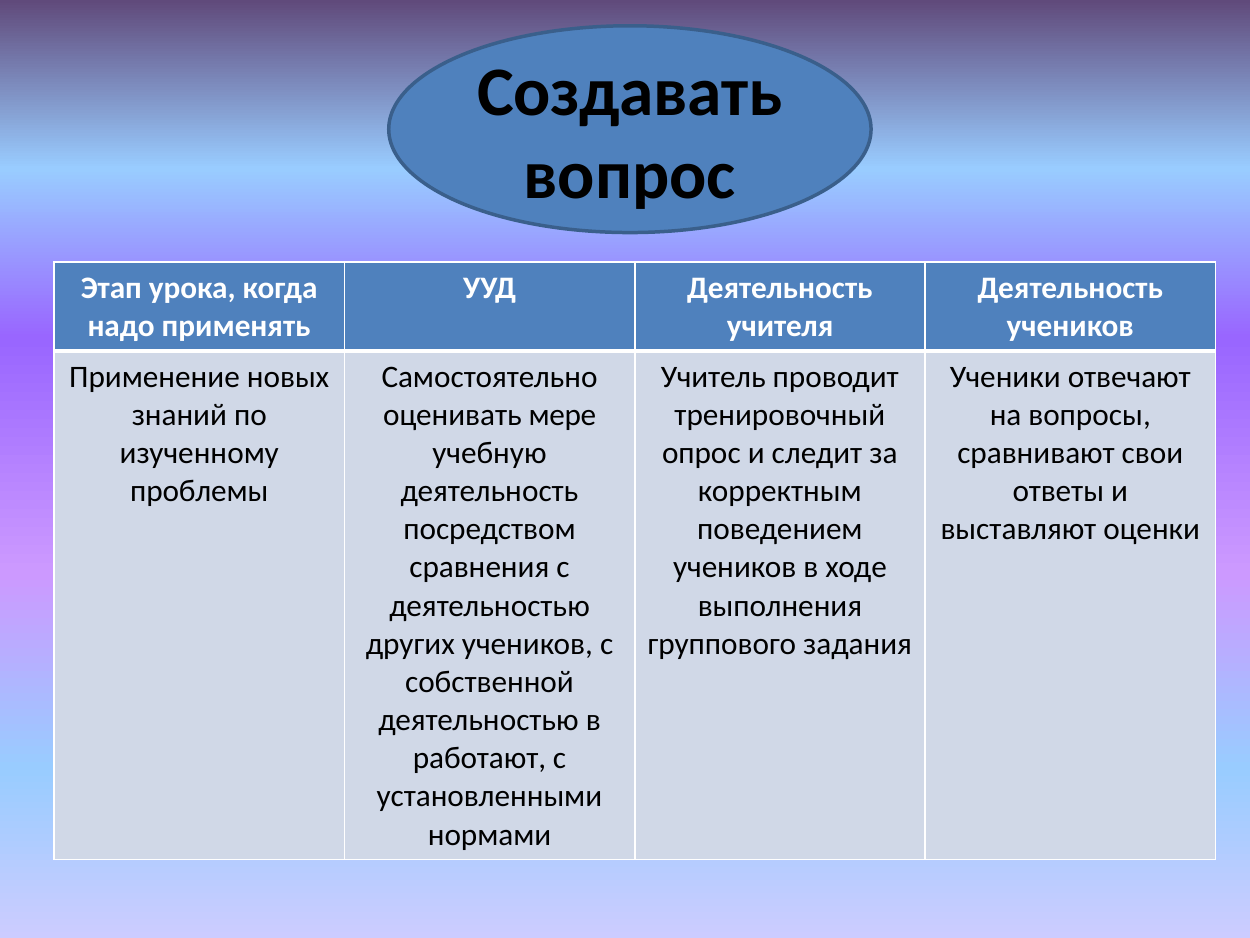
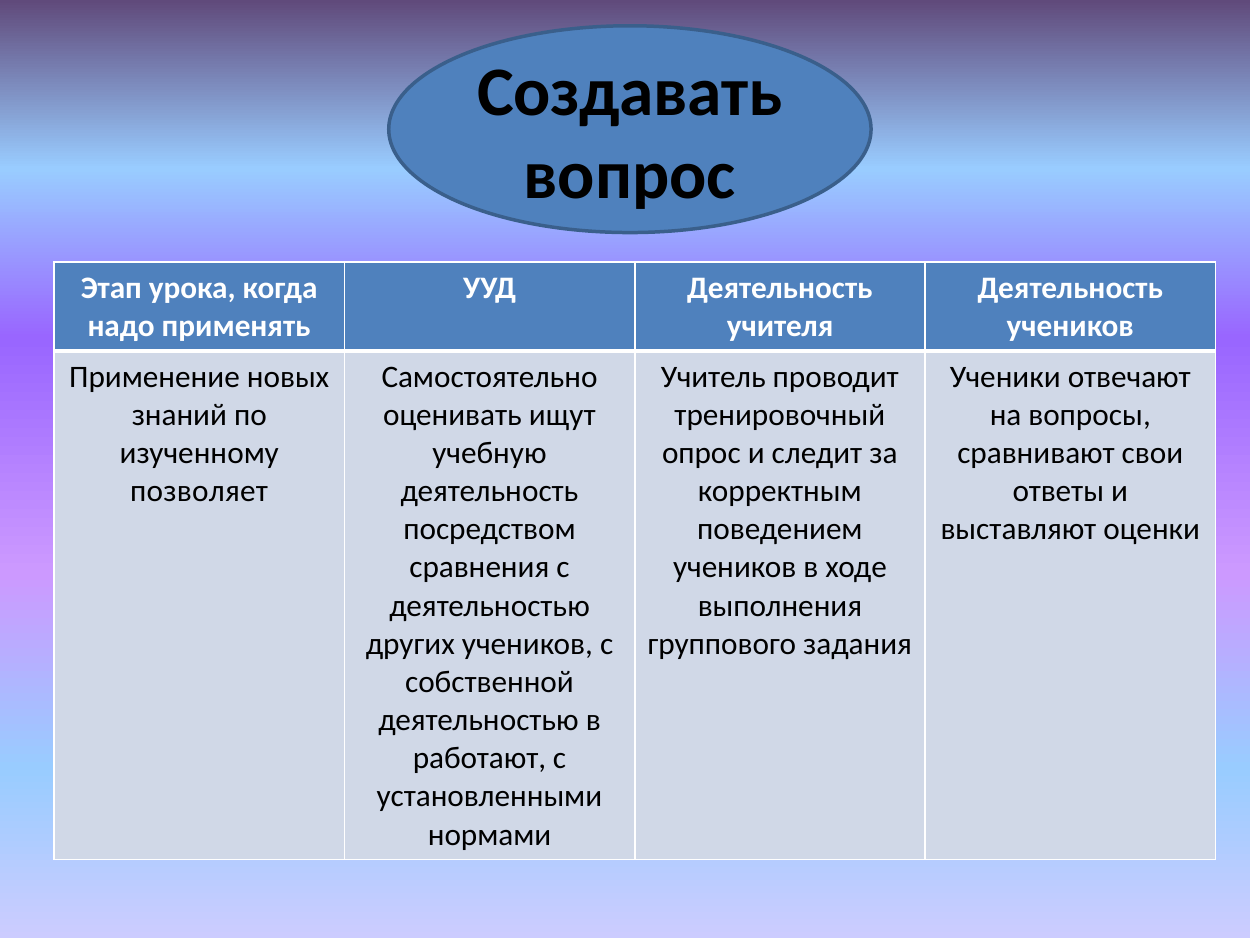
мере: мере -> ищут
проблемы: проблемы -> позволяет
